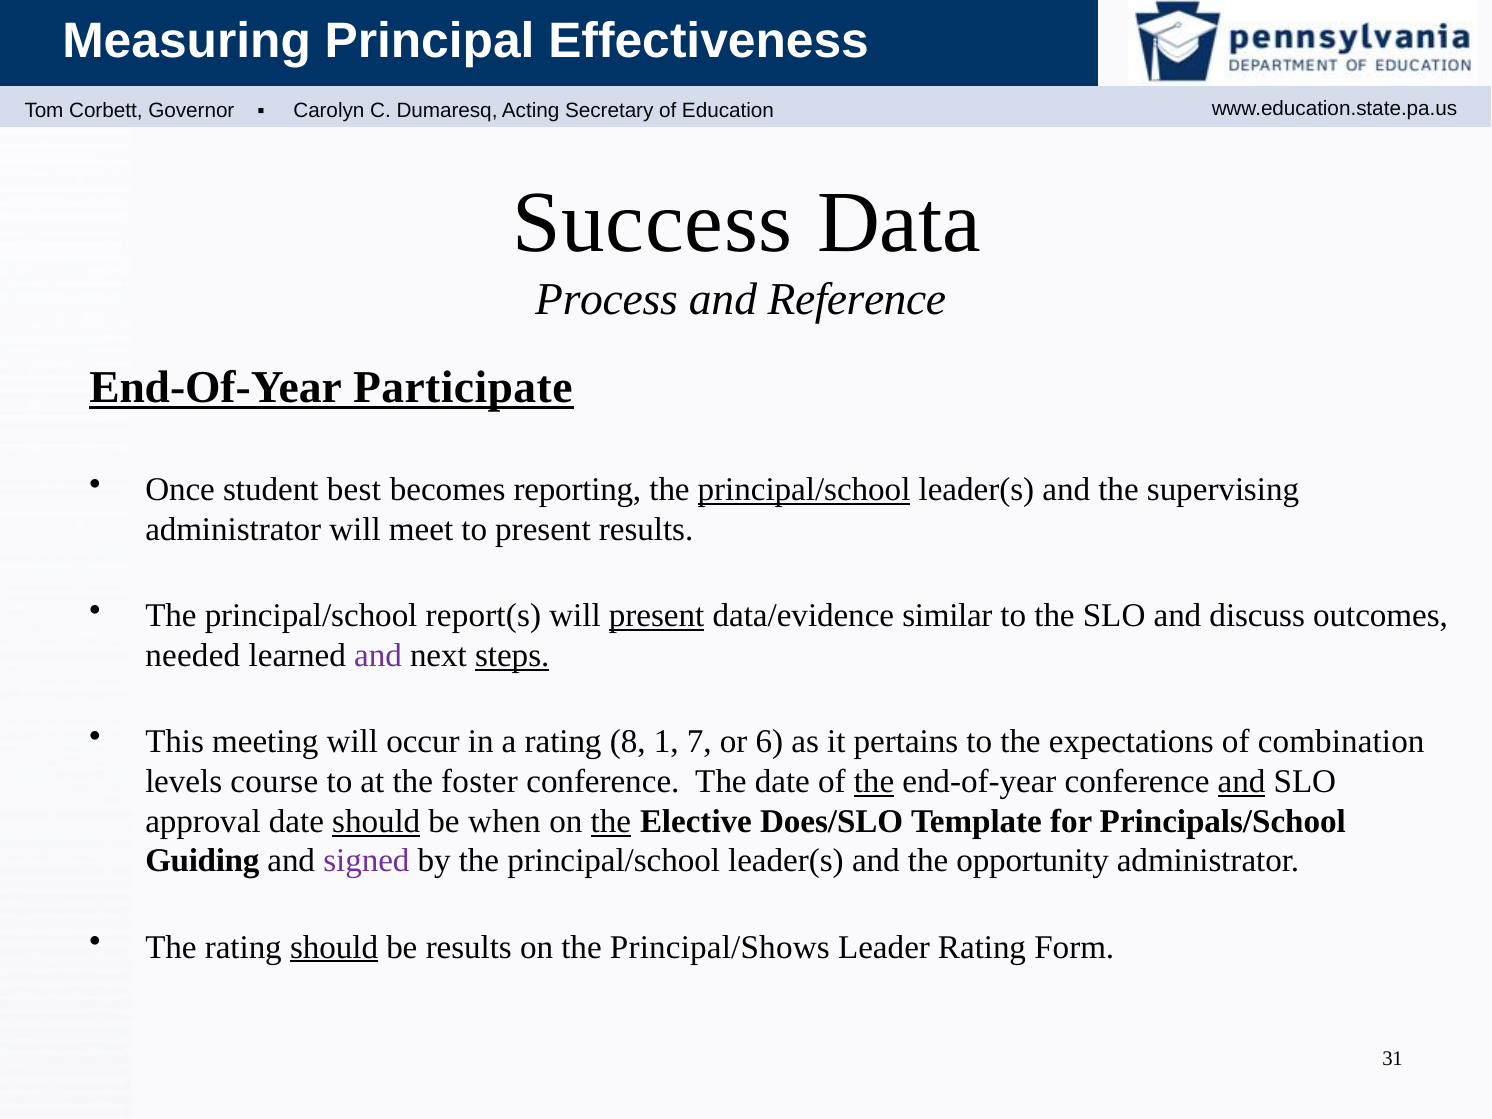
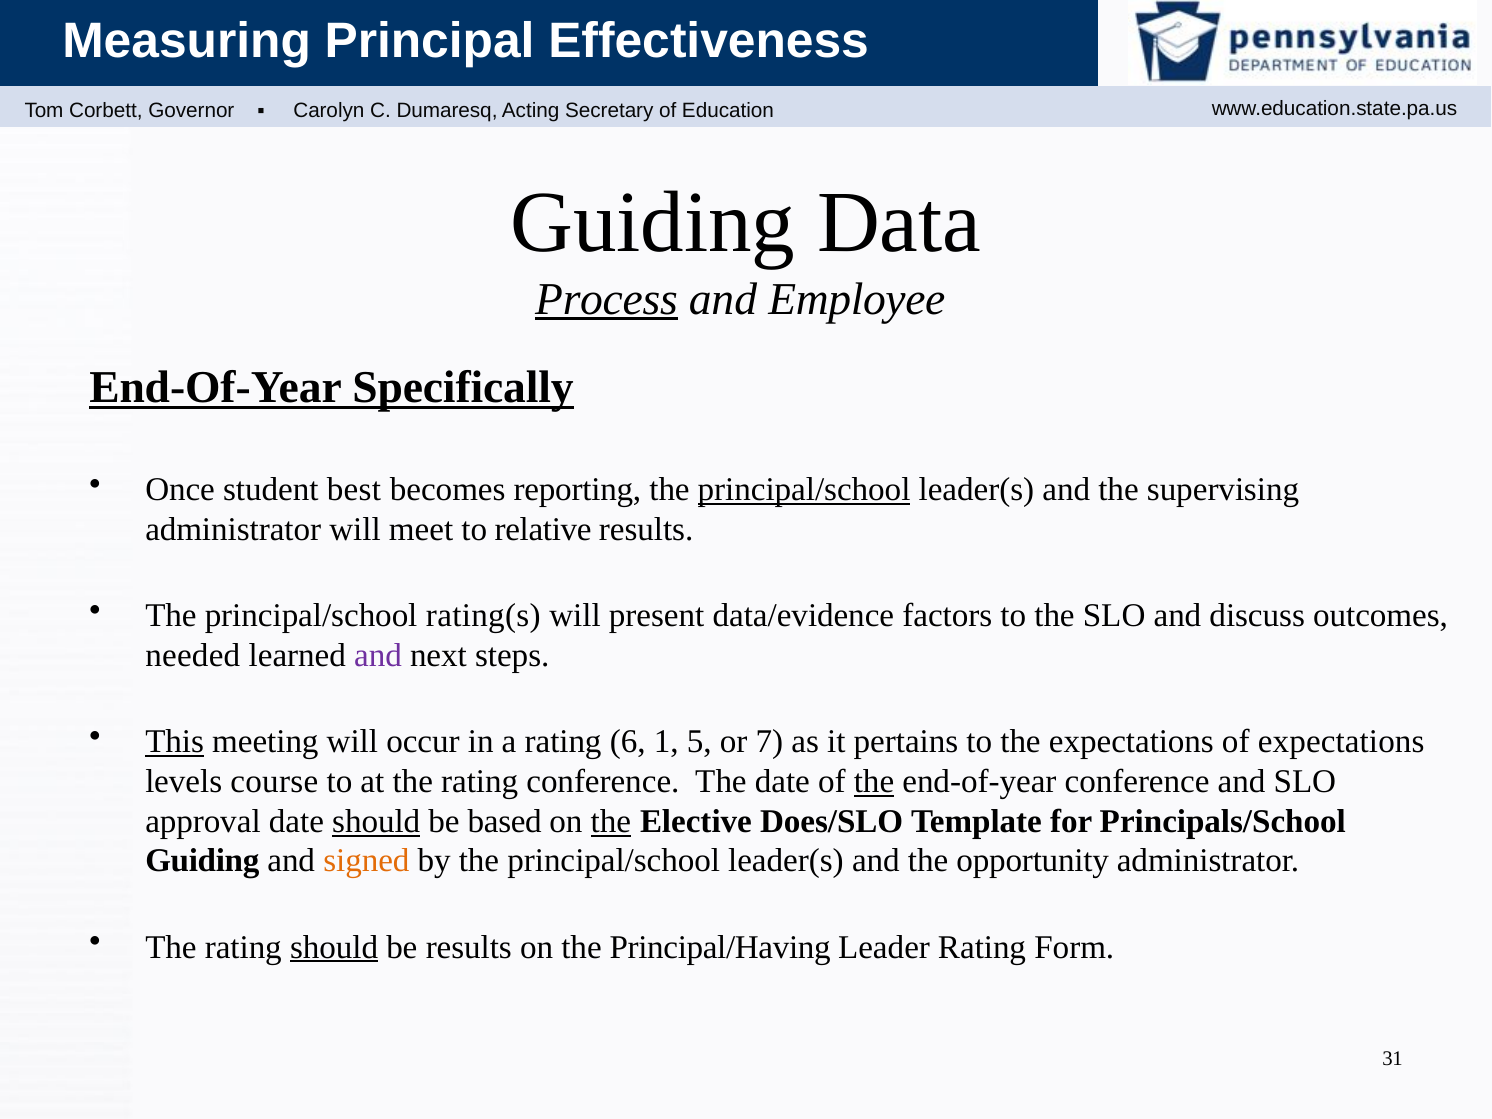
Success at (652, 222): Success -> Guiding
Process underline: none -> present
Reference: Reference -> Employee
Participate: Participate -> Specifically
to present: present -> relative
report(s: report(s -> rating(s
present at (657, 616) underline: present -> none
similar: similar -> factors
steps underline: present -> none
This underline: none -> present
8: 8 -> 6
7: 7 -> 5
6: 6 -> 7
of combination: combination -> expectations
at the foster: foster -> rating
and at (1242, 782) underline: present -> none
when: when -> based
signed colour: purple -> orange
Principal/Shows: Principal/Shows -> Principal/Having
